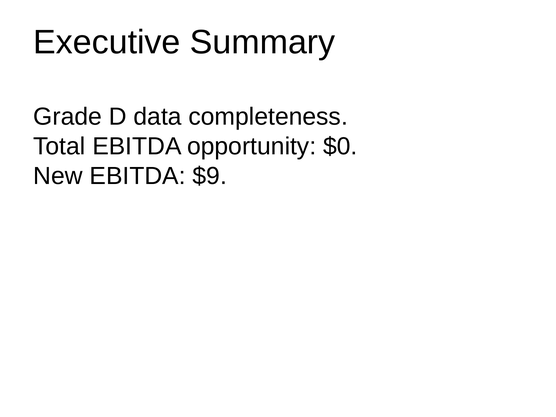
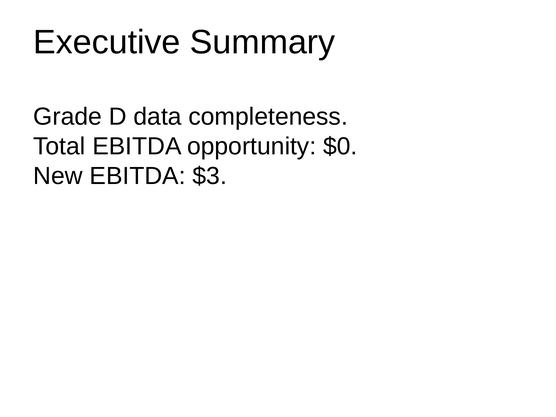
$9: $9 -> $3
